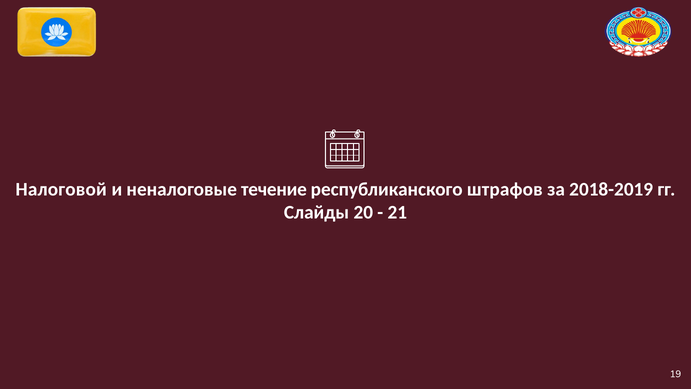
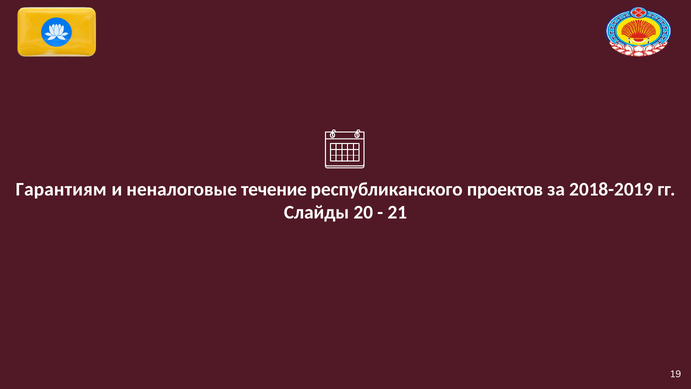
Налоговой: Налоговой -> Гарантиям
штрафов: штрафов -> проектов
